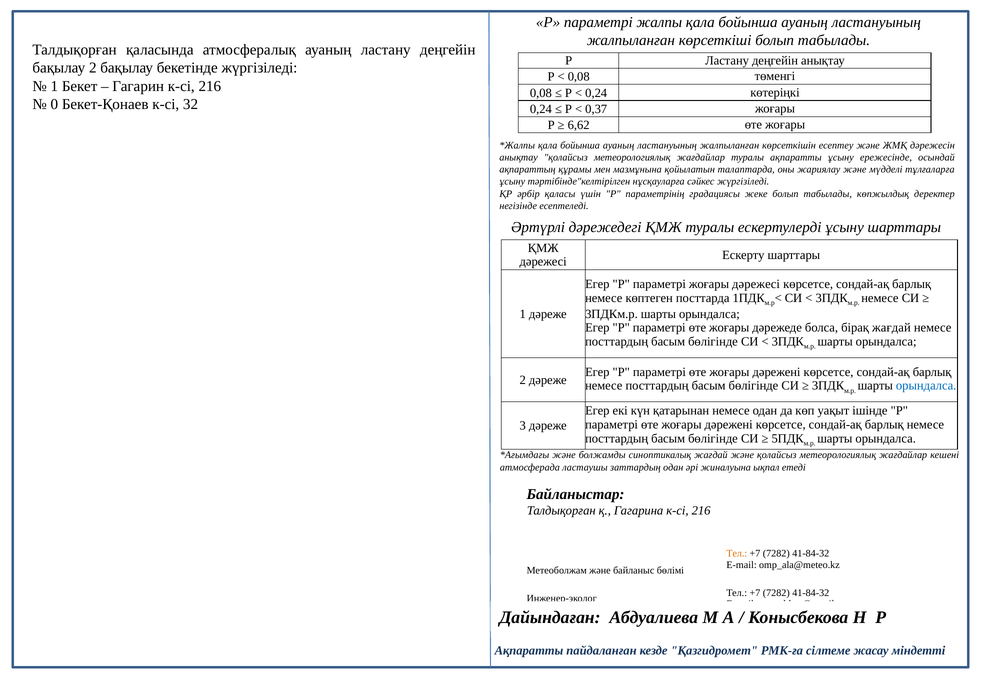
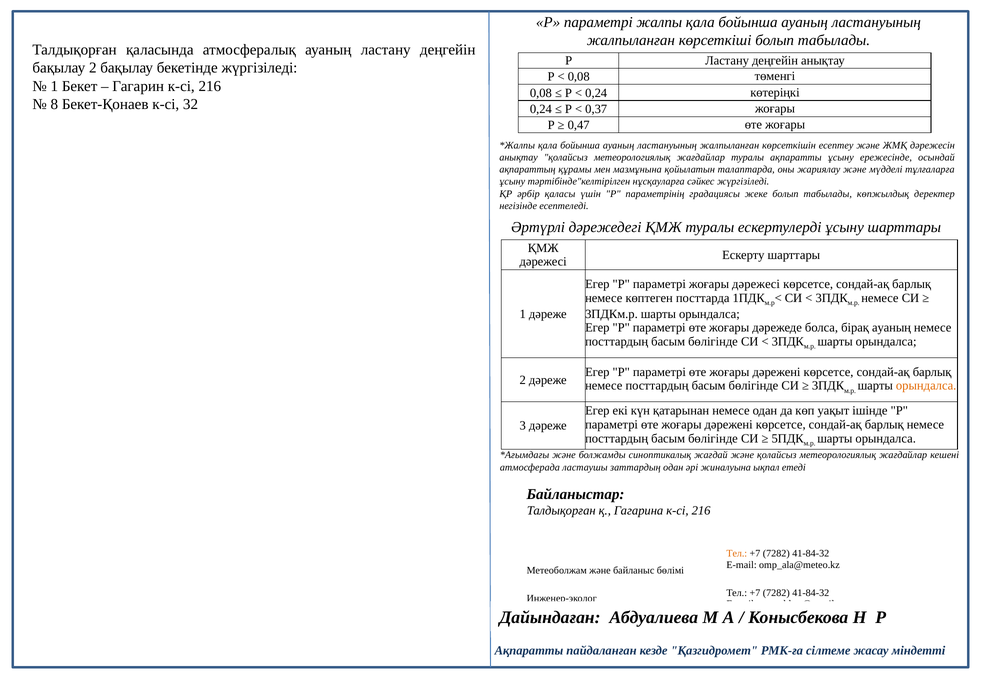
0: 0 -> 8
6,62: 6,62 -> 0,47
бірақ жағдай: жағдай -> ауаның
орындалса at (926, 386) colour: blue -> orange
